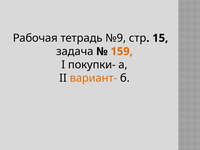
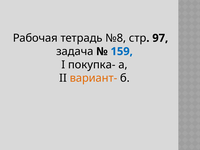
№9: №9 -> №8
15: 15 -> 97
159 colour: orange -> blue
покупки-: покупки- -> покупка-
